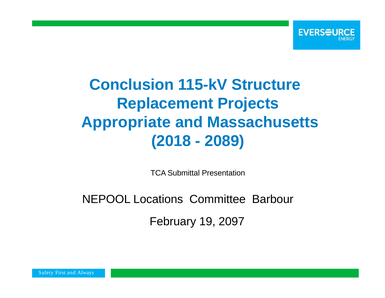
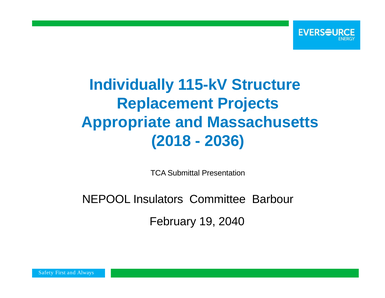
Conclusion: Conclusion -> Individually
2089: 2089 -> 2036
Locations: Locations -> Insulators
2097: 2097 -> 2040
